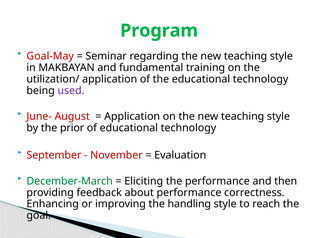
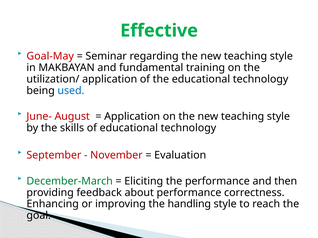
Program: Program -> Effective
used colour: purple -> blue
prior: prior -> skills
